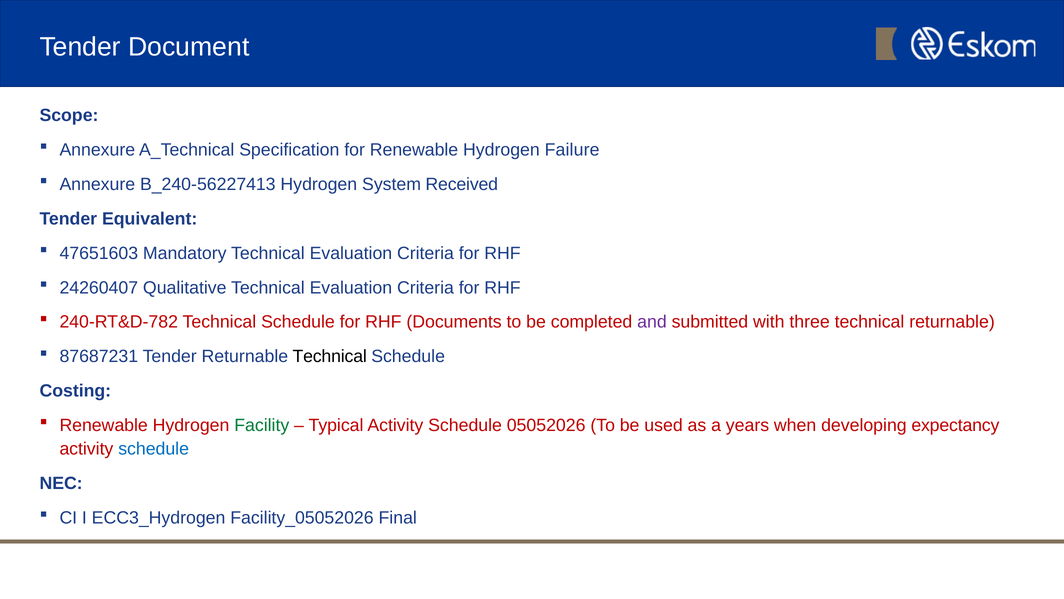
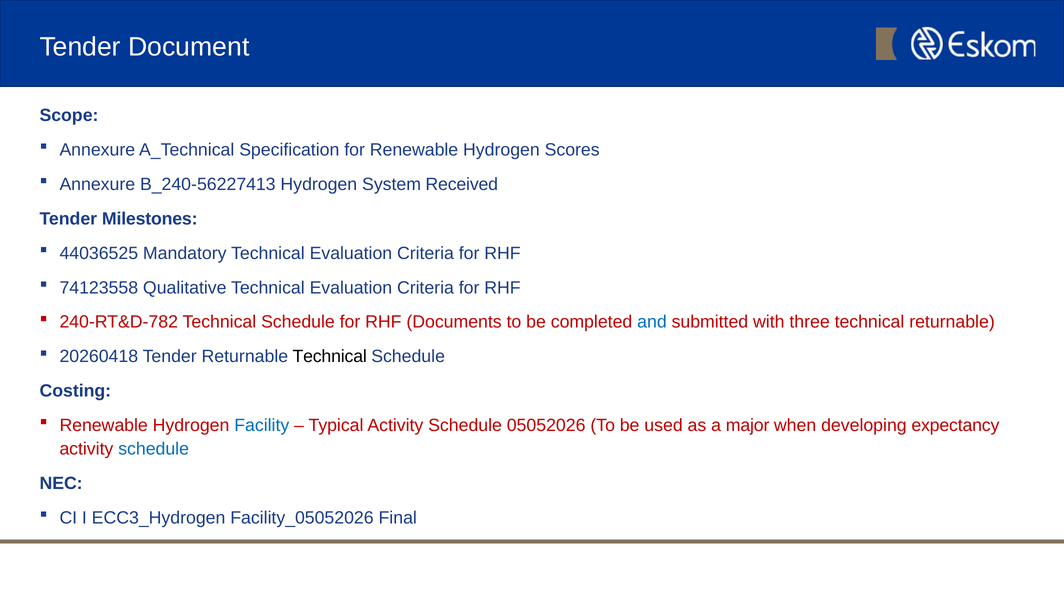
Failure: Failure -> Scores
Equivalent: Equivalent -> Milestones
47651603: 47651603 -> 44036525
24260407: 24260407 -> 74123558
and colour: purple -> blue
87687231: 87687231 -> 20260418
Facility colour: green -> blue
years: years -> major
